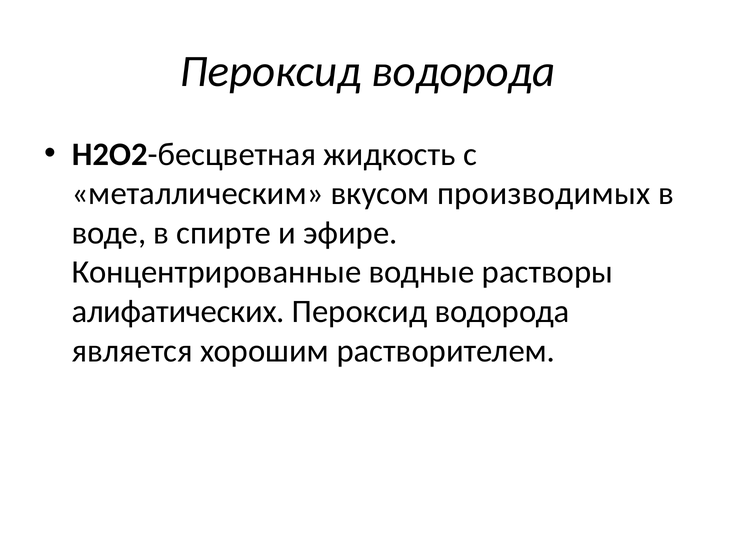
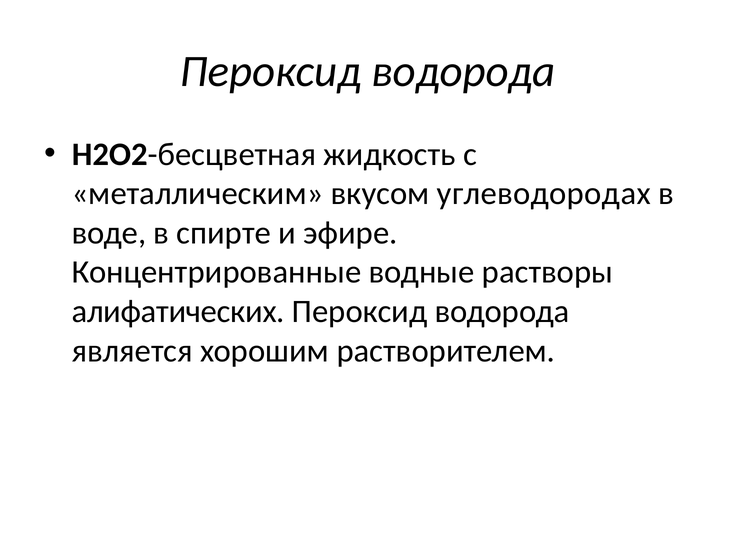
производимых: производимых -> углеводородах
